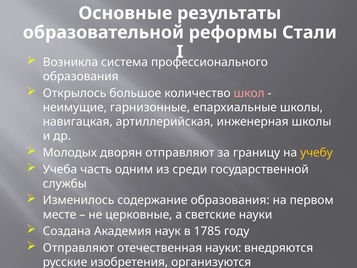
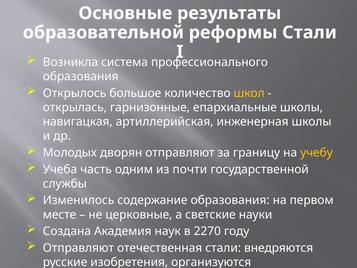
школ colour: pink -> yellow
неимущие: неимущие -> открылась
среди: среди -> почти
1785: 1785 -> 2270
отечественная науки: науки -> стали
